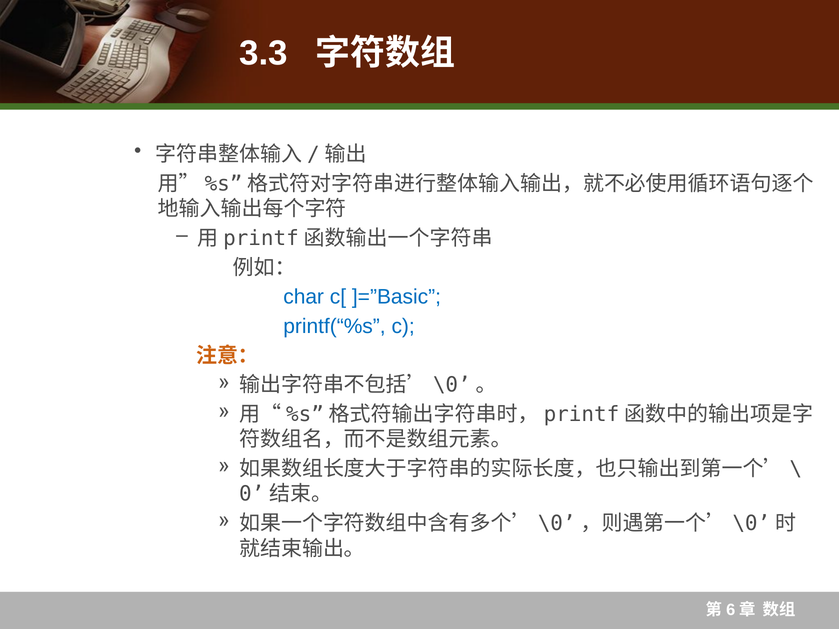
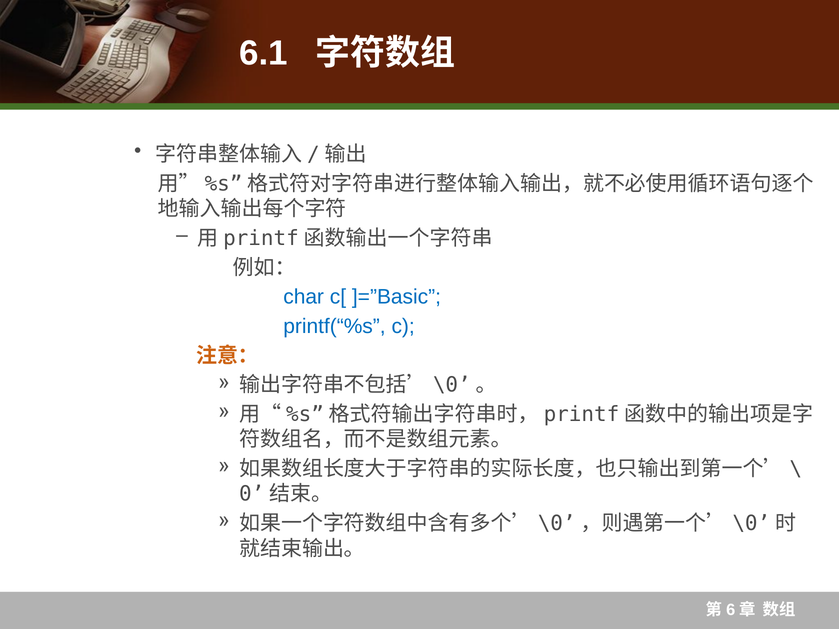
3.3: 3.3 -> 6.1
